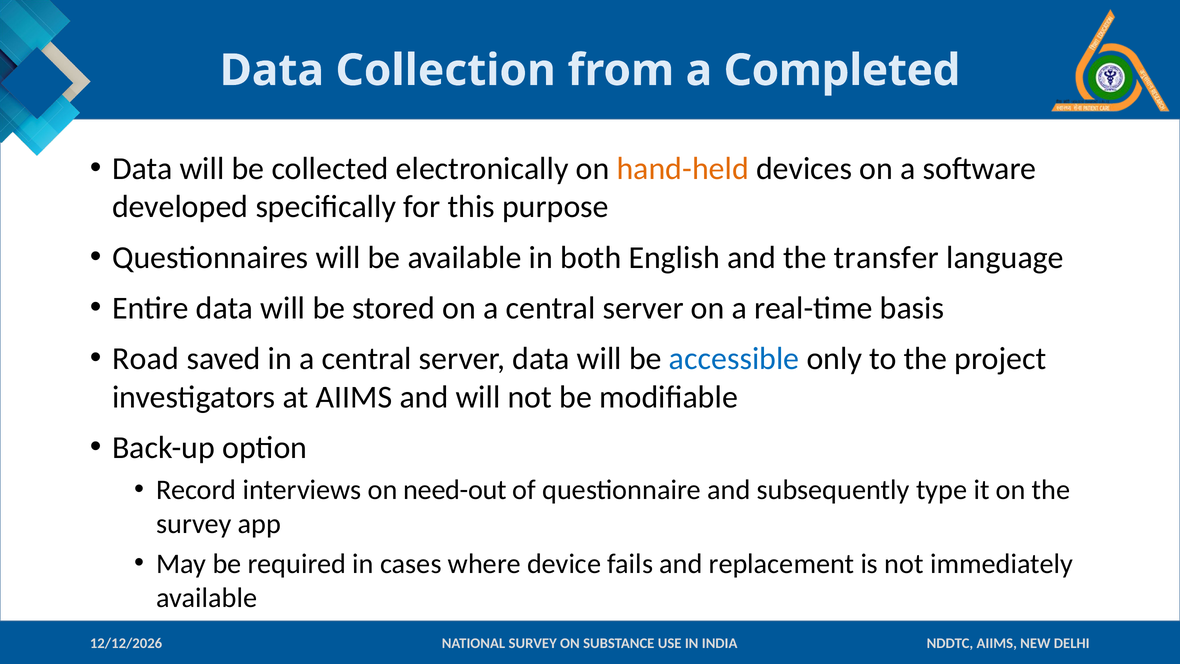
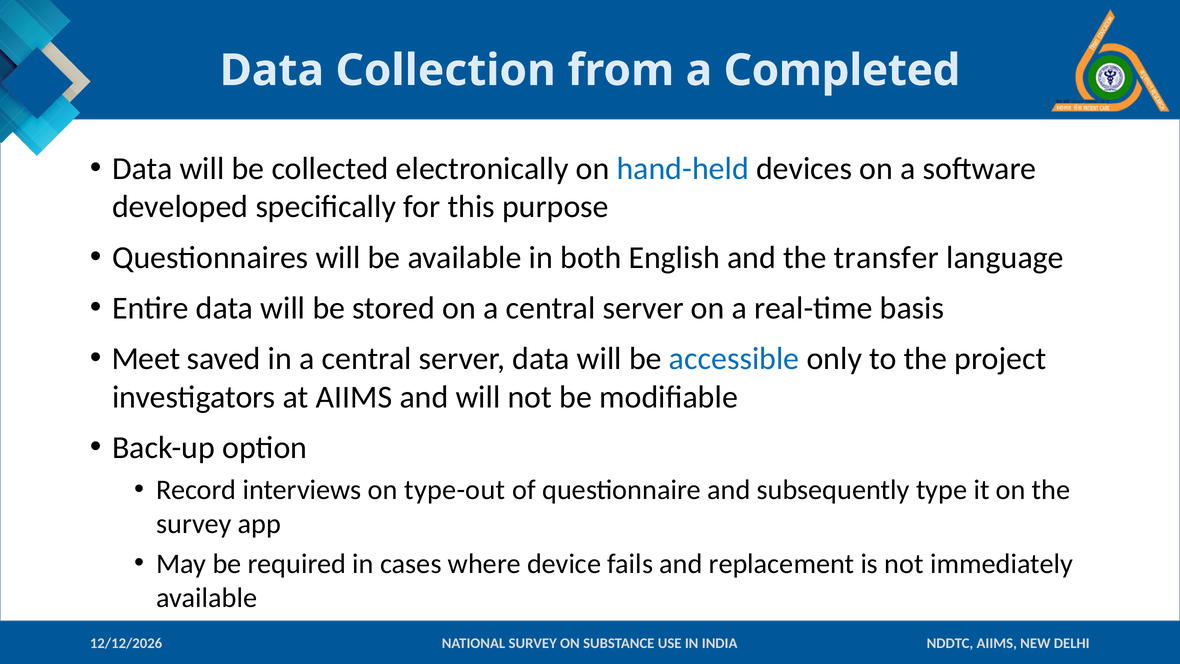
hand-held colour: orange -> blue
Road: Road -> Meet
need-out: need-out -> type-out
